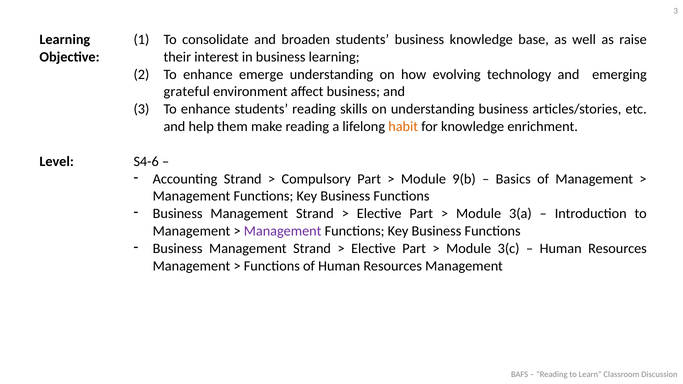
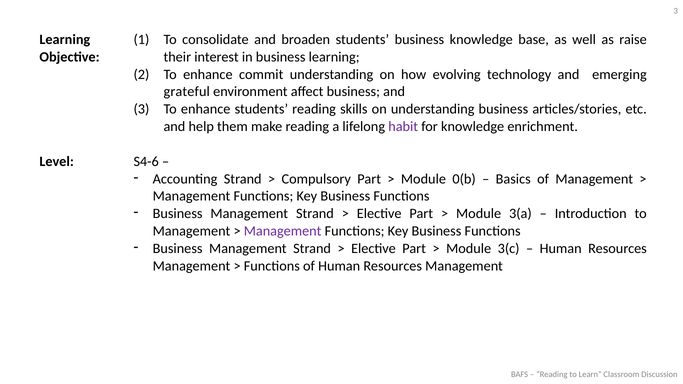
emerge: emerge -> commit
habit colour: orange -> purple
9(b: 9(b -> 0(b
